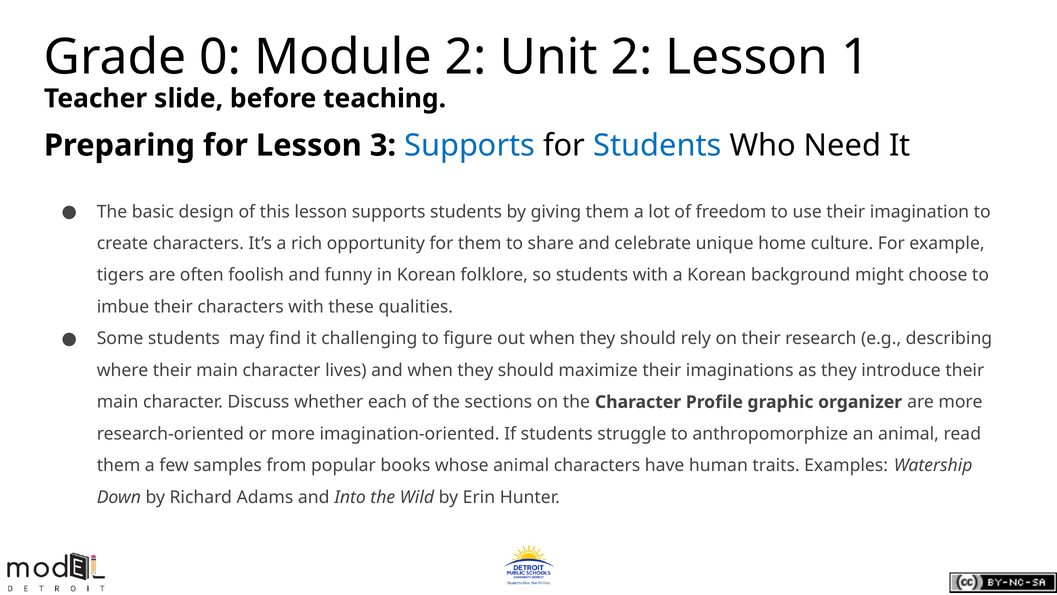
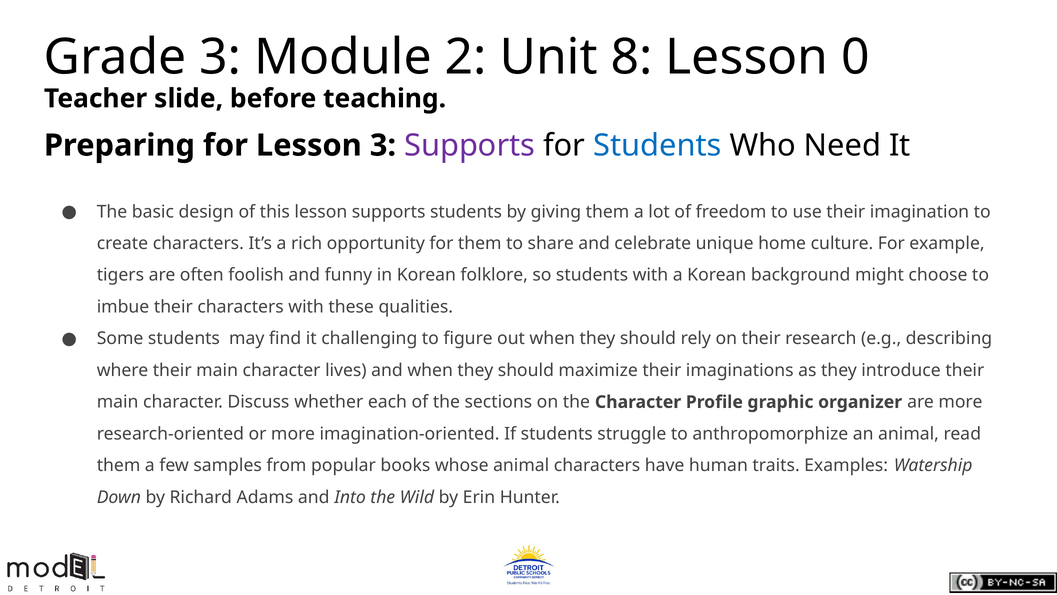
Grade 0: 0 -> 3
Unit 2: 2 -> 8
1: 1 -> 0
Supports at (470, 145) colour: blue -> purple
